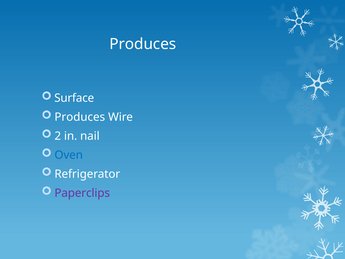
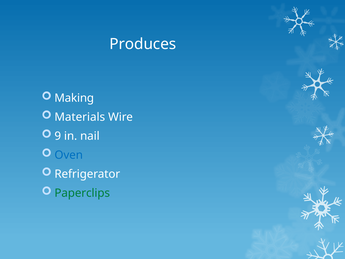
Surface: Surface -> Making
Produces at (80, 117): Produces -> Materials
2: 2 -> 9
Paperclips colour: purple -> green
